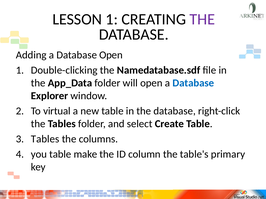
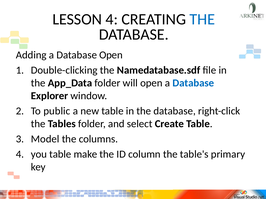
LESSON 1: 1 -> 4
THE at (202, 19) colour: purple -> blue
virtual: virtual -> public
Tables at (45, 139): Tables -> Model
